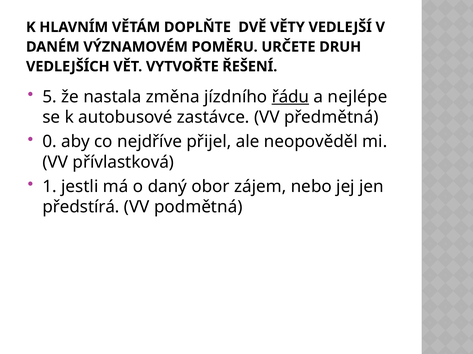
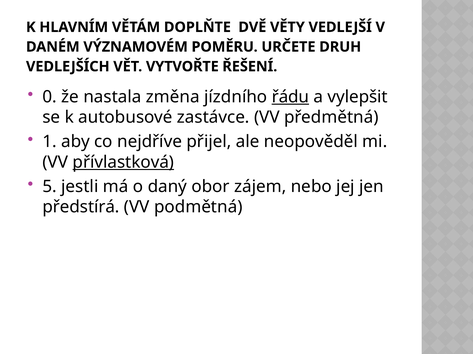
5: 5 -> 0
nejlépe: nejlépe -> vylepšit
0: 0 -> 1
přívlastková underline: none -> present
1: 1 -> 5
